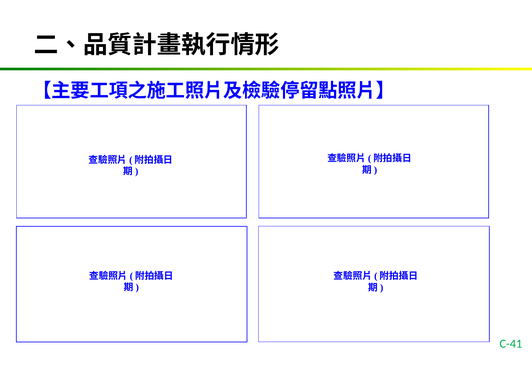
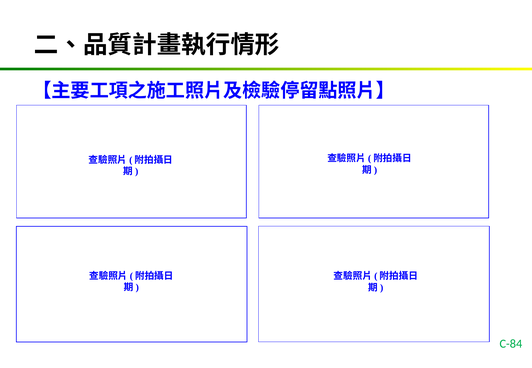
C-41: C-41 -> C-84
